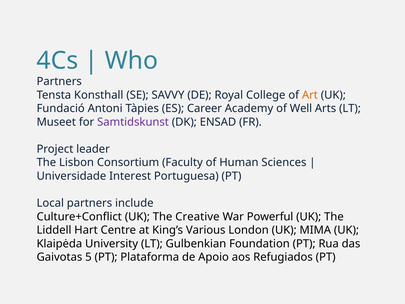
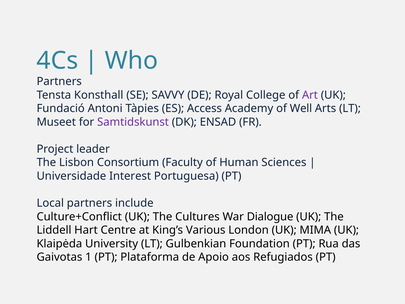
Art colour: orange -> purple
Career: Career -> Access
Creative: Creative -> Cultures
Powerful: Powerful -> Dialogue
5: 5 -> 1
